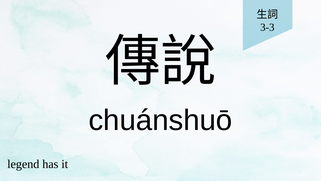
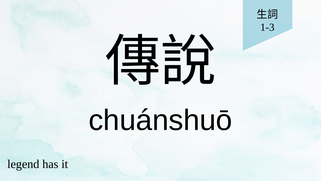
3-3: 3-3 -> 1-3
